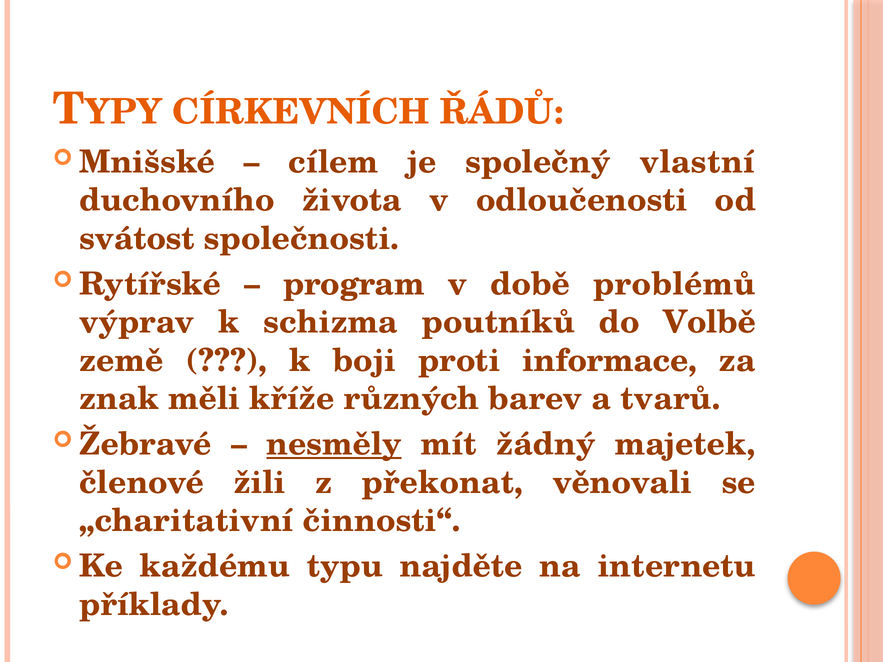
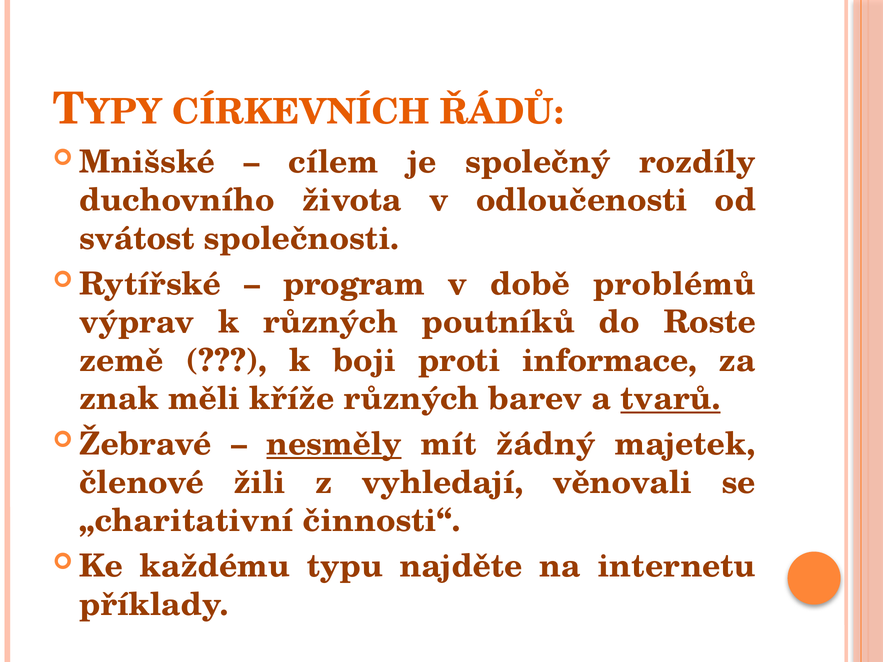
vlastní: vlastní -> rozdíly
k schizma: schizma -> různých
Volbě: Volbě -> Roste
tvarů underline: none -> present
překonat: překonat -> vyhledají
